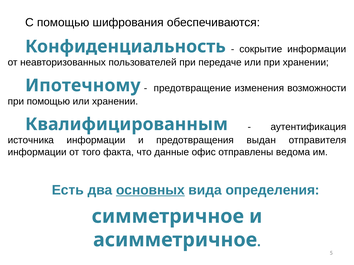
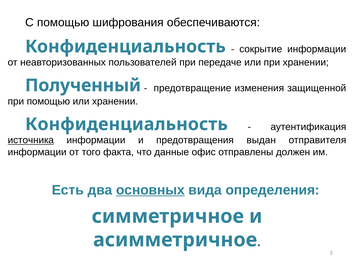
Ипотечному: Ипотечному -> Полученный
возможности: возможности -> защищенной
Квалифицированным at (127, 125): Квалифицированным -> Конфиденциальность
источника underline: none -> present
ведома: ведома -> должен
